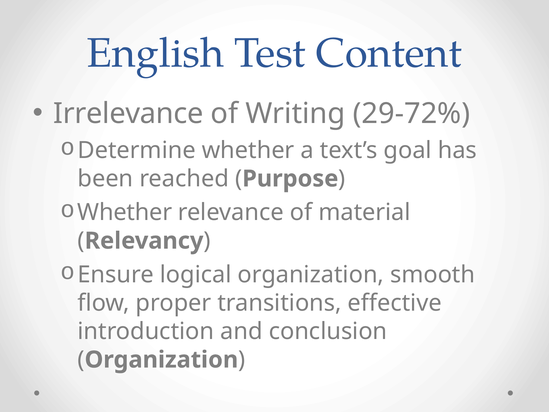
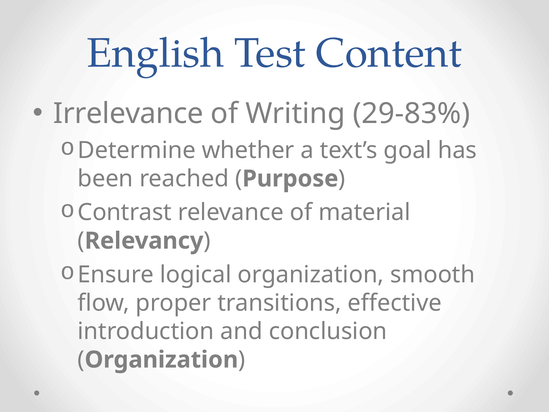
29-72%: 29-72% -> 29-83%
Whether at (125, 212): Whether -> Contrast
